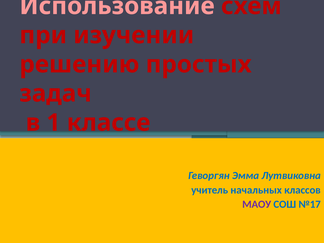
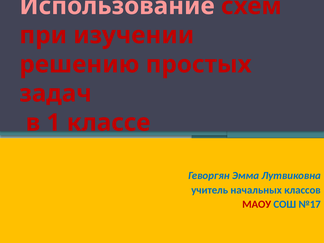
МАОУ colour: purple -> red
